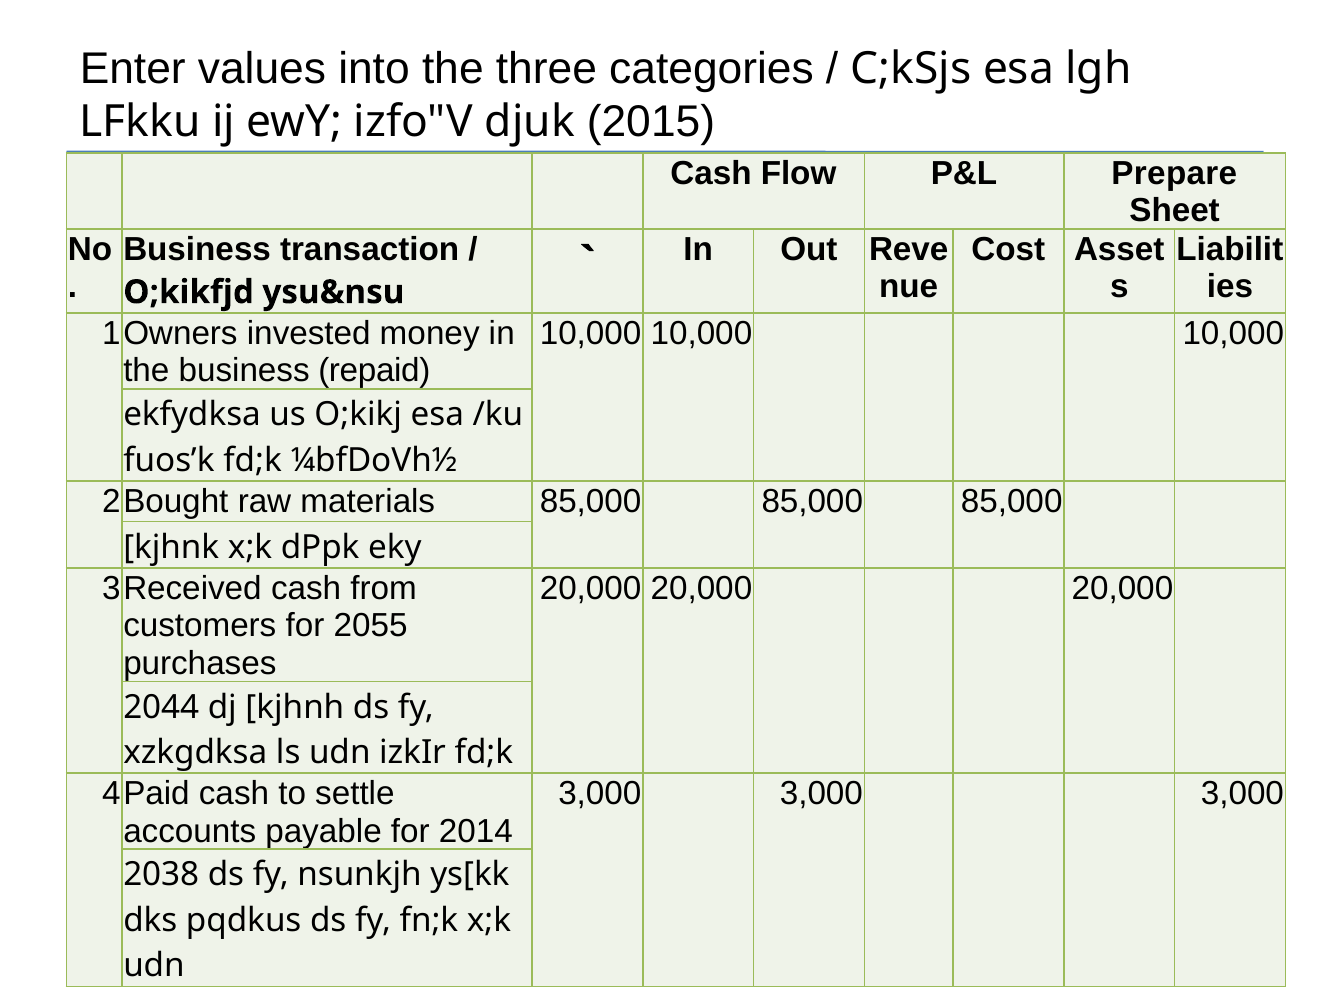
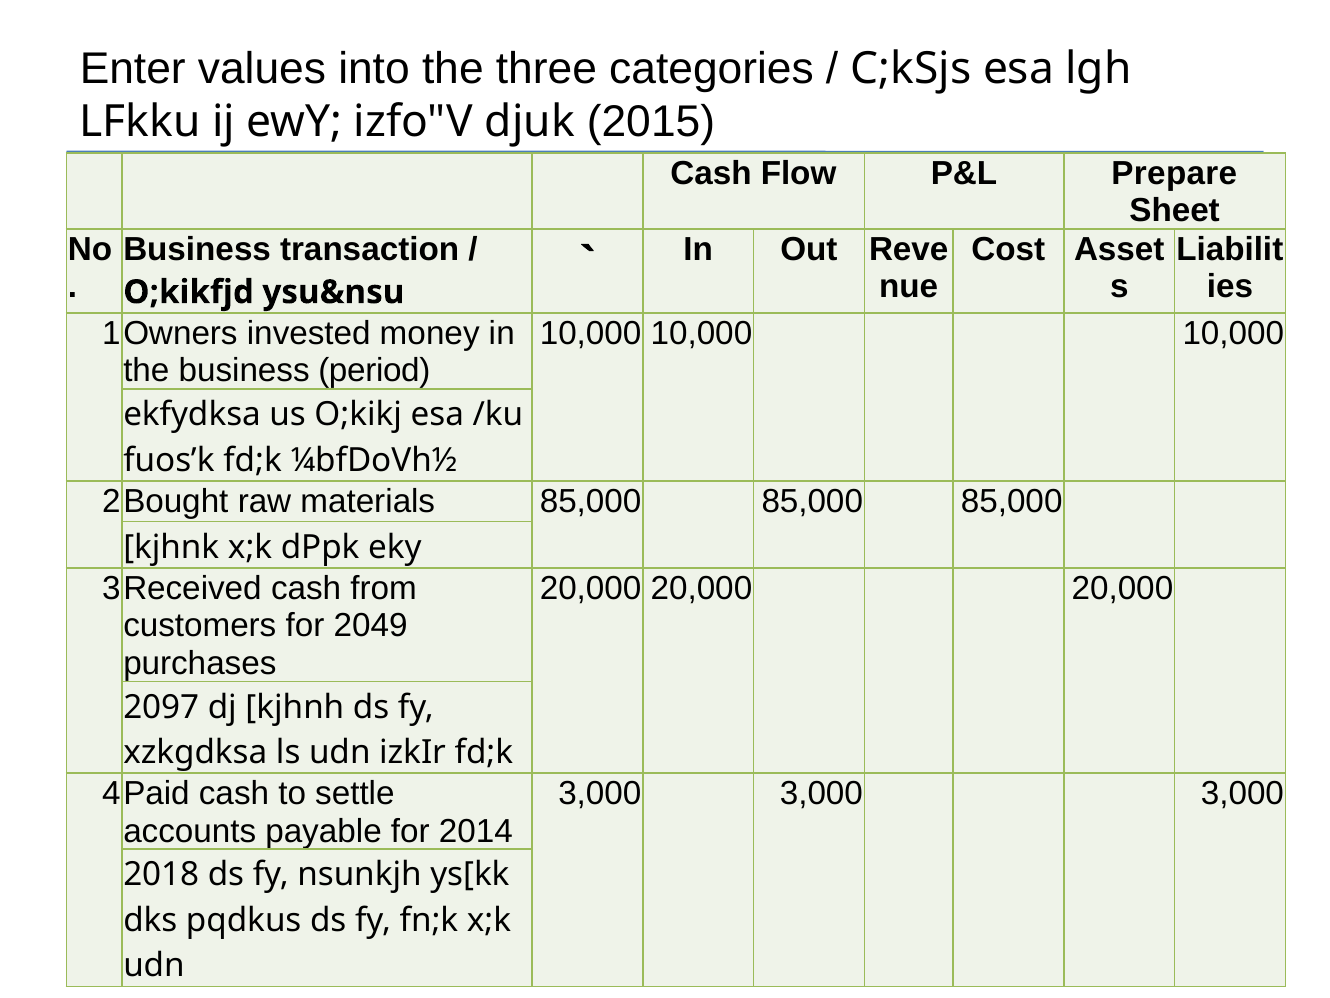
repaid: repaid -> period
2055: 2055 -> 2049
2044: 2044 -> 2097
2038: 2038 -> 2018
